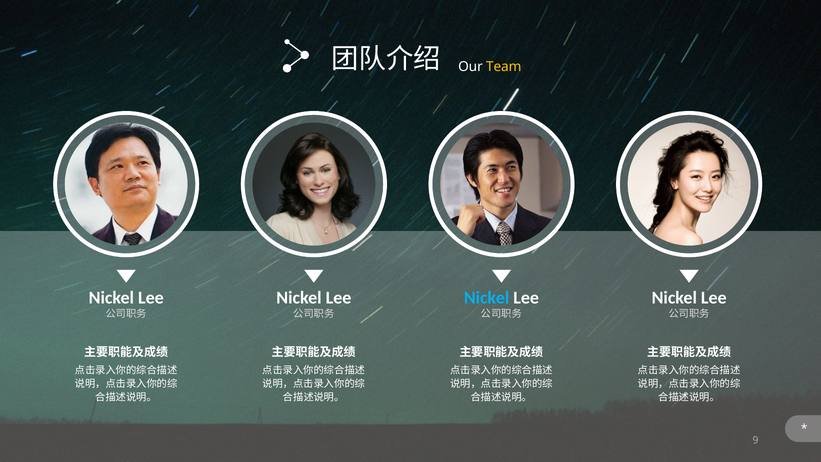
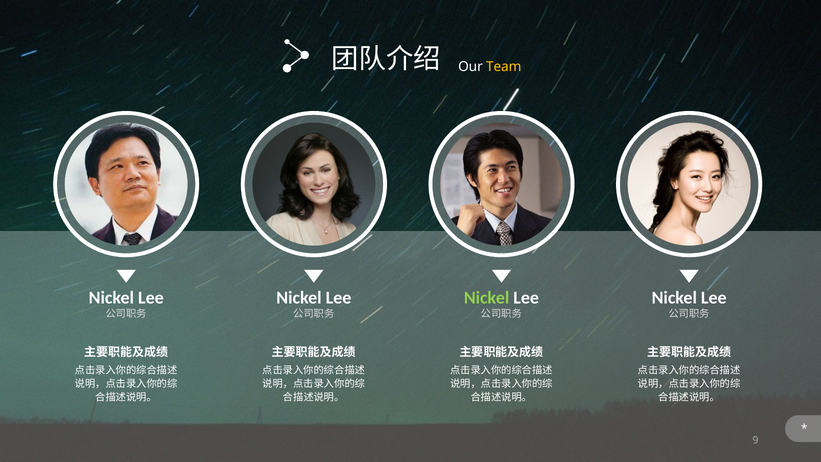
Nickel at (487, 298) colour: light blue -> light green
